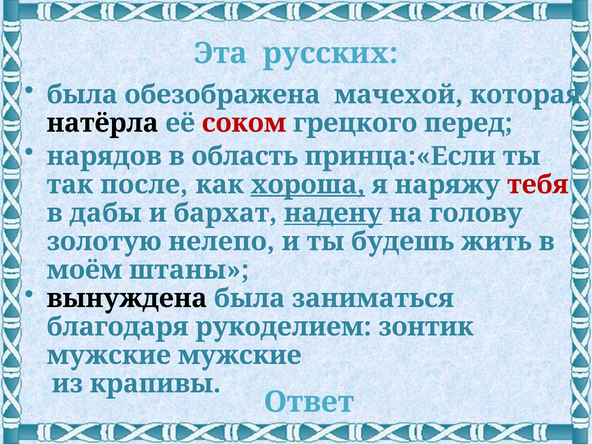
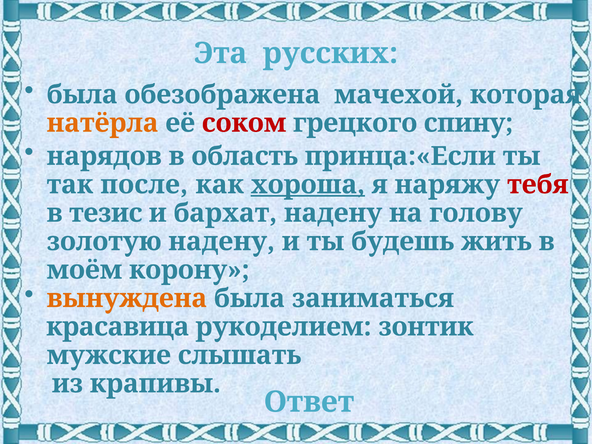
натёрла colour: black -> orange
перед: перед -> спину
дабы: дабы -> тезис
надену at (333, 213) underline: present -> none
золотую нелепо: нелепо -> надену
штаны: штаны -> корону
вынуждена colour: black -> orange
благодаря: благодаря -> красавица
мужские мужские: мужские -> слышать
